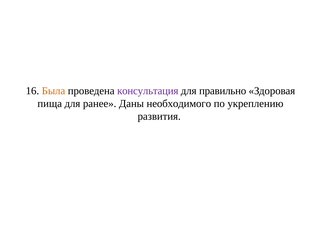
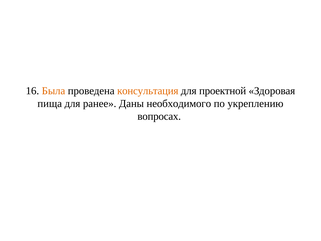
консультация colour: purple -> orange
правильно: правильно -> проектной
развития: развития -> вопросах
